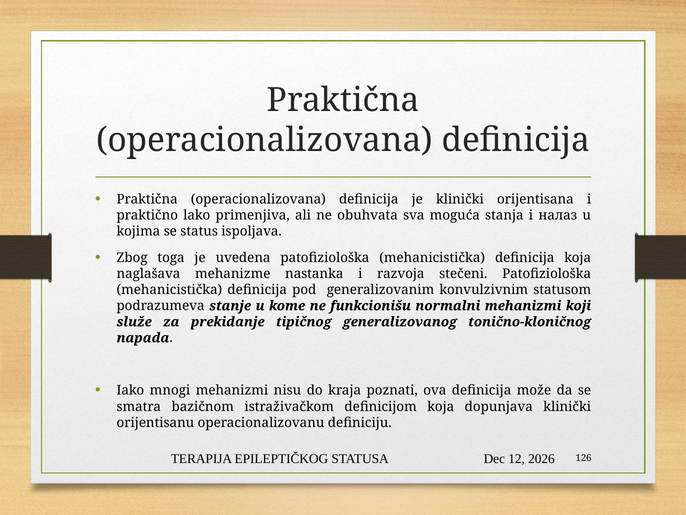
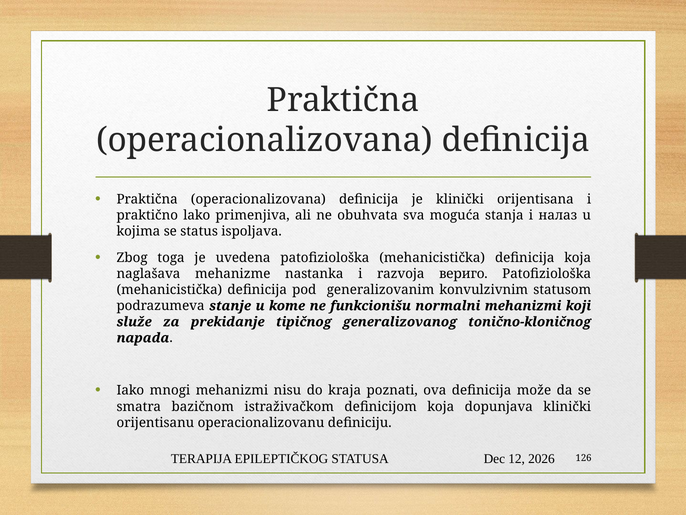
stečeni: stečeni -> вериго
